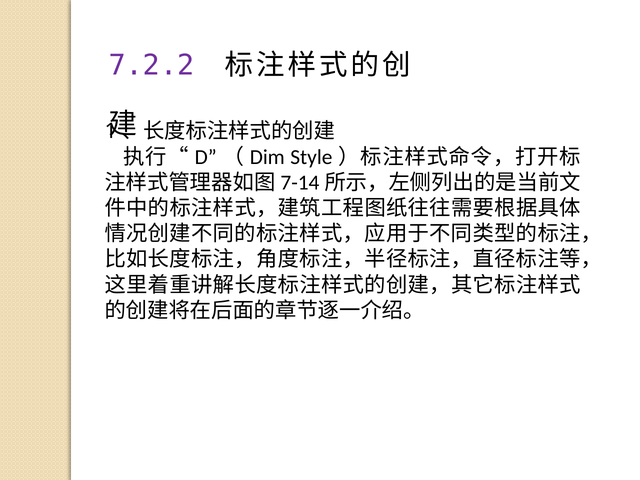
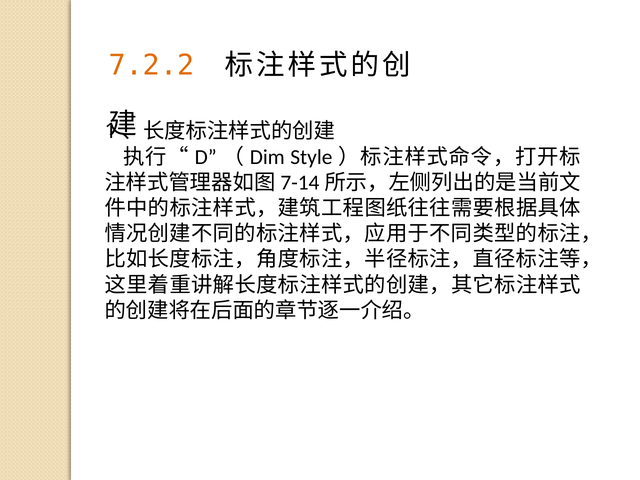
7.2.2 colour: purple -> orange
